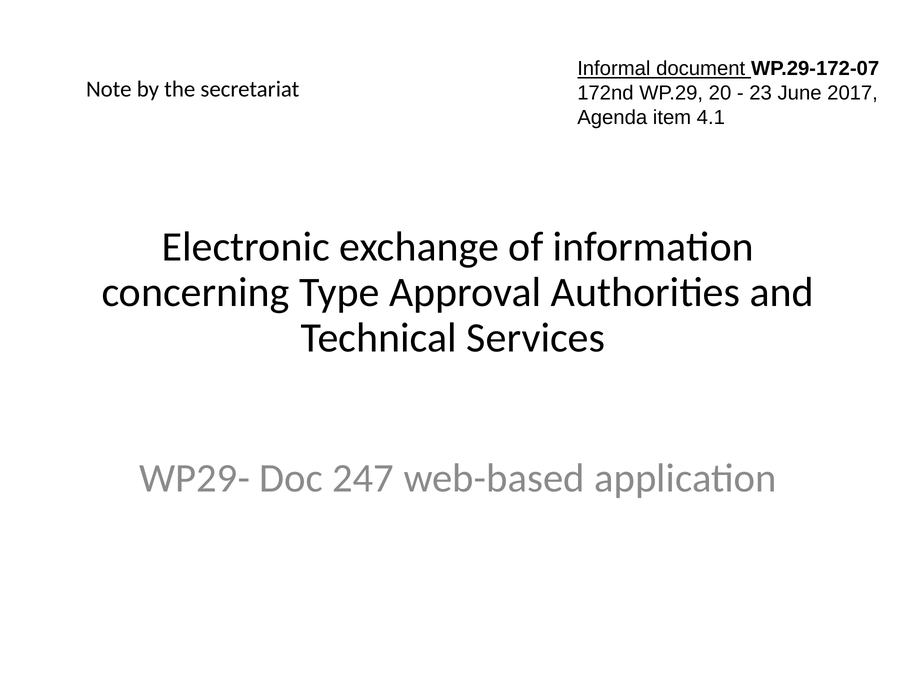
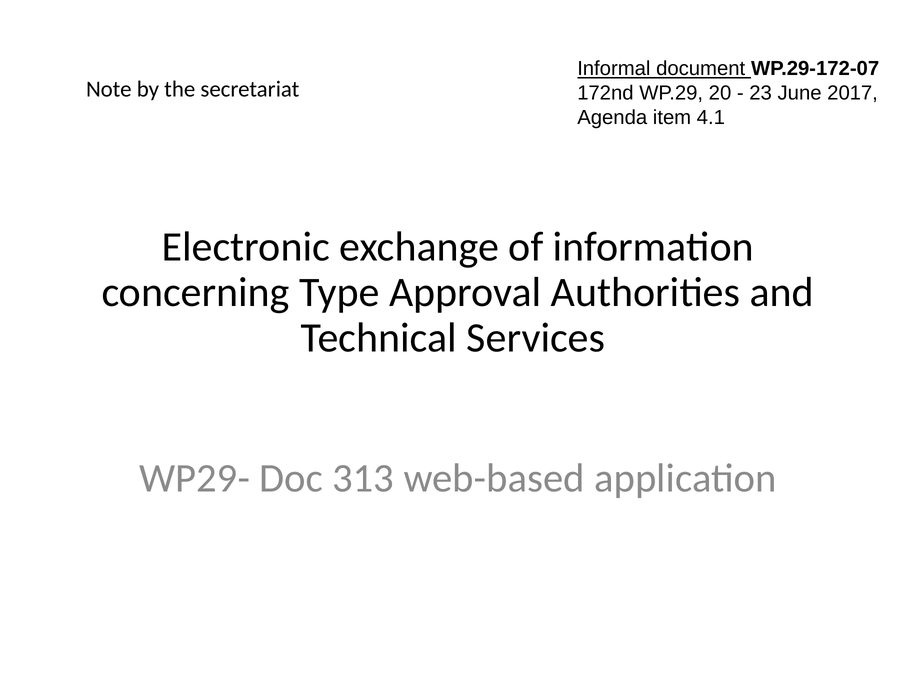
247: 247 -> 313
